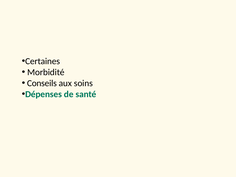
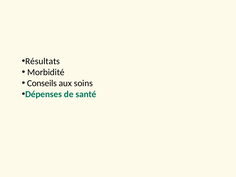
Certaines: Certaines -> Résultats
